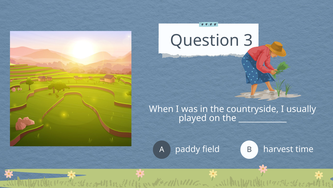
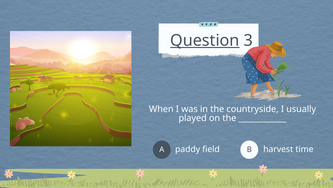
Question underline: none -> present
